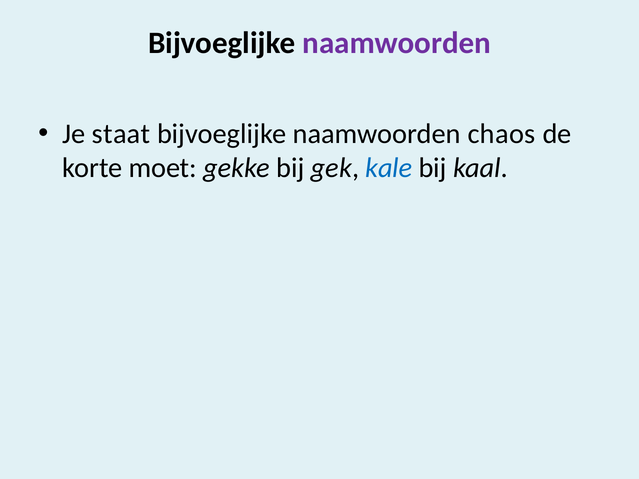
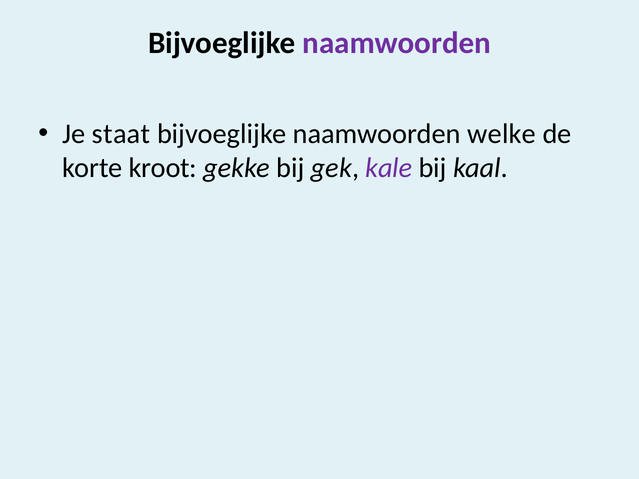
chaos: chaos -> welke
moet: moet -> kroot
kale colour: blue -> purple
